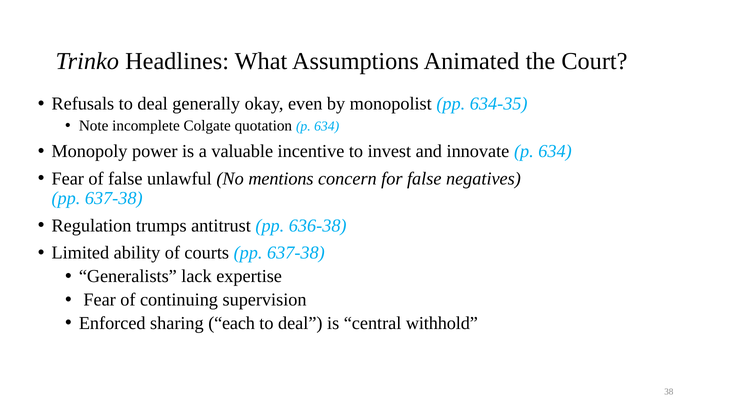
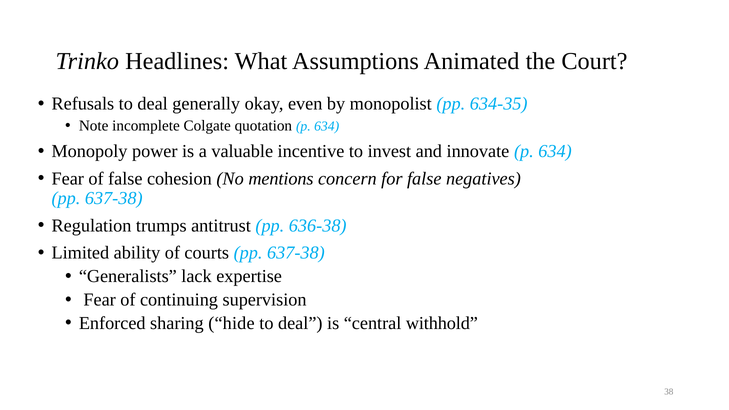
unlawful: unlawful -> cohesion
each: each -> hide
